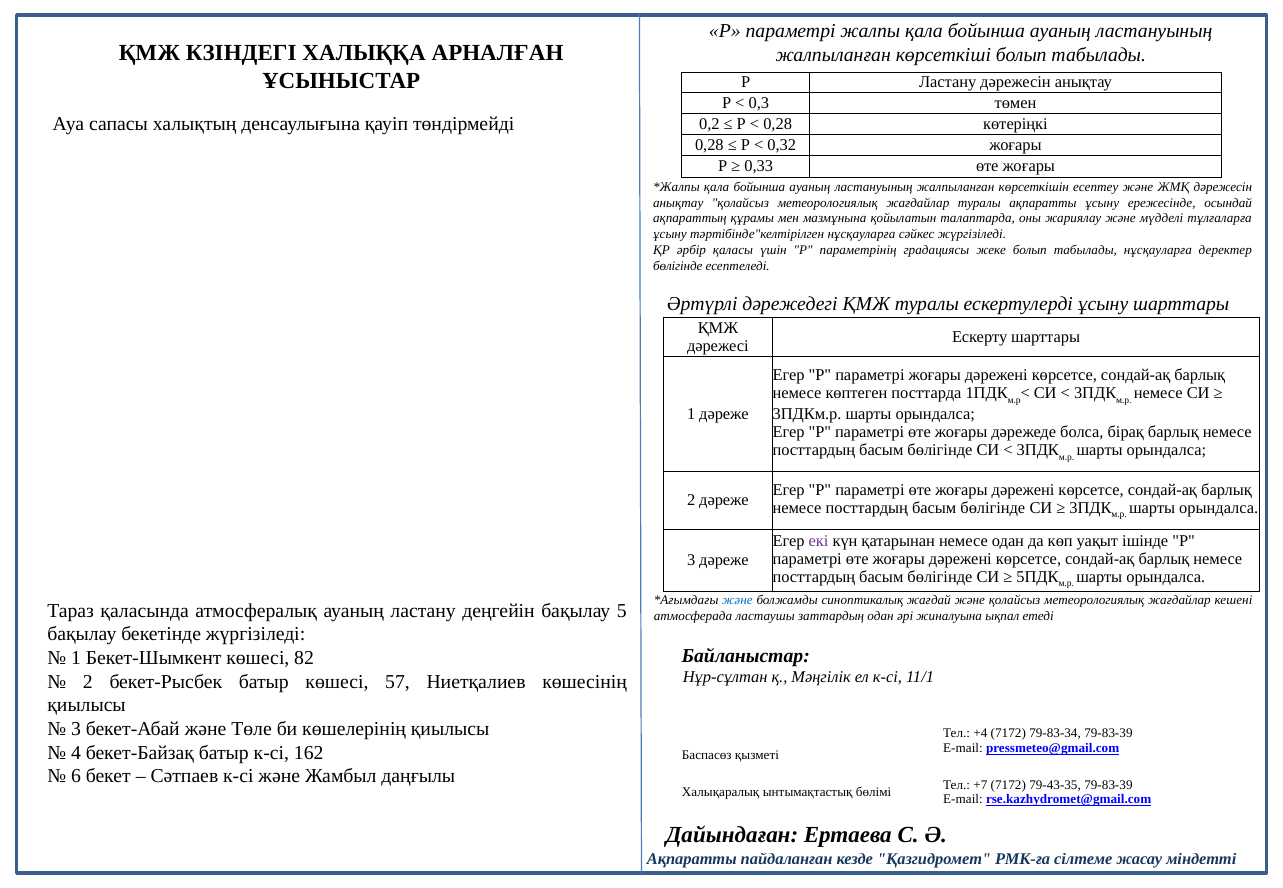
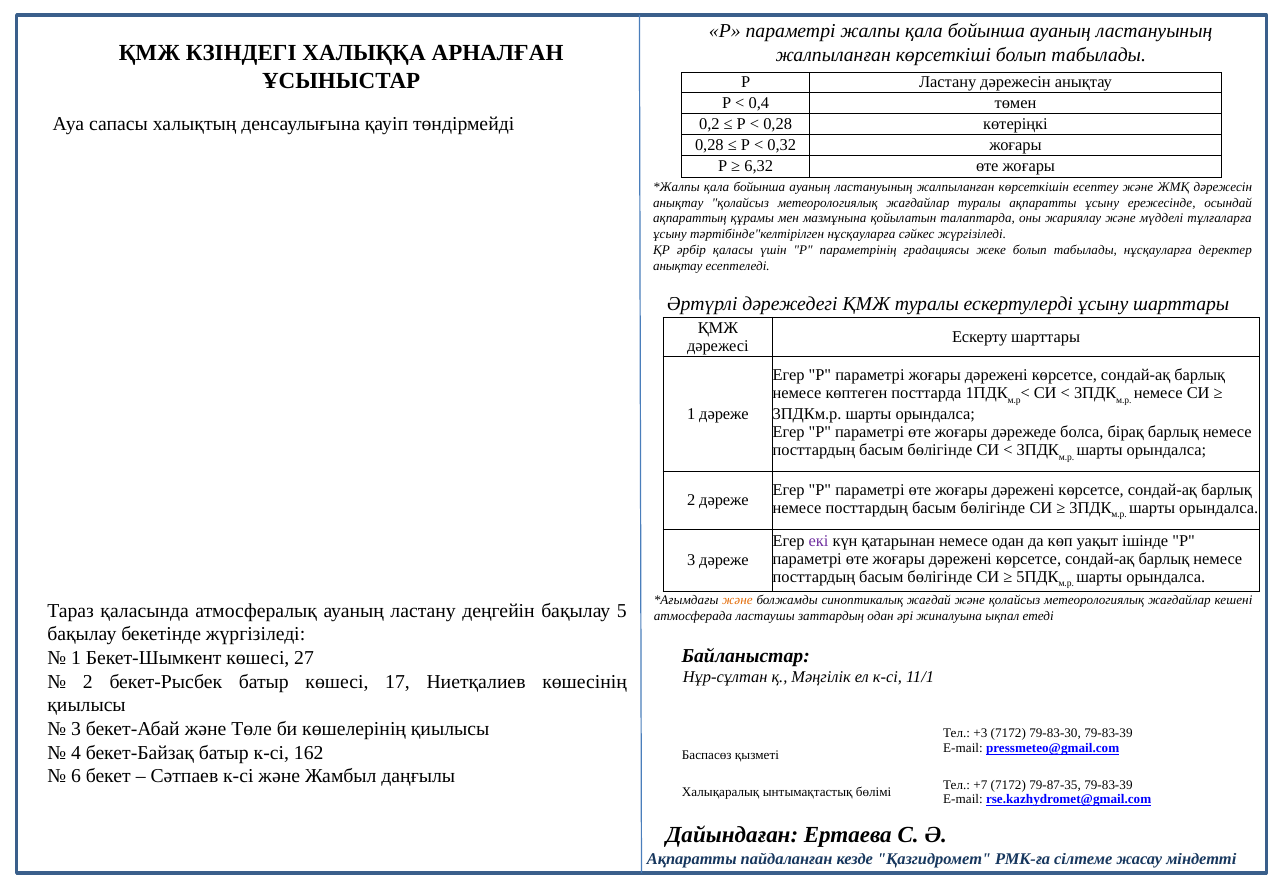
0,3: 0,3 -> 0,4
0,33: 0,33 -> 6,32
бөлігінде at (678, 266): бөлігінде -> анықтау
және at (737, 601) colour: blue -> orange
82: 82 -> 27
57: 57 -> 17
+4: +4 -> +3
79-83-34: 79-83-34 -> 79-83-30
79-43-35: 79-43-35 -> 79-87-35
